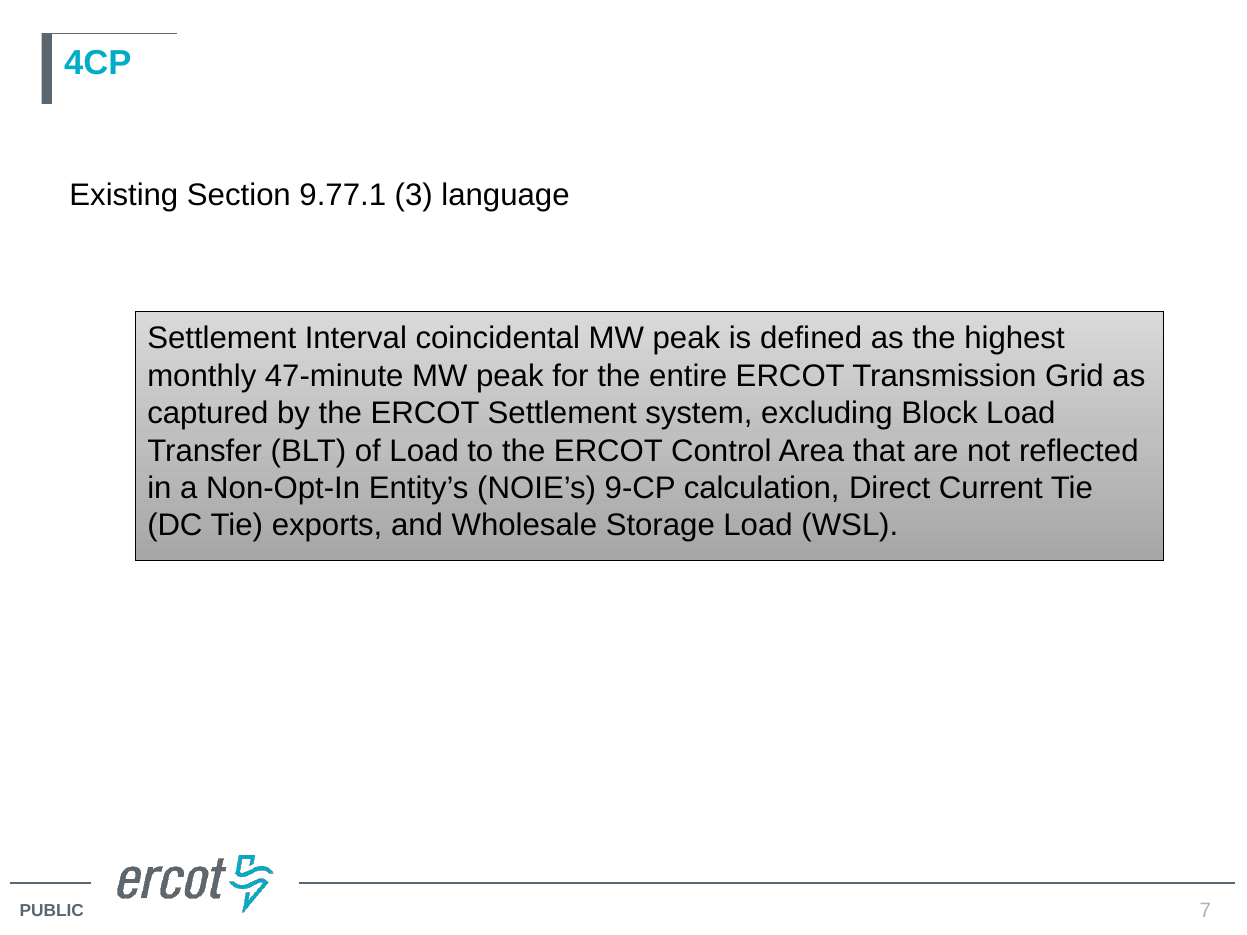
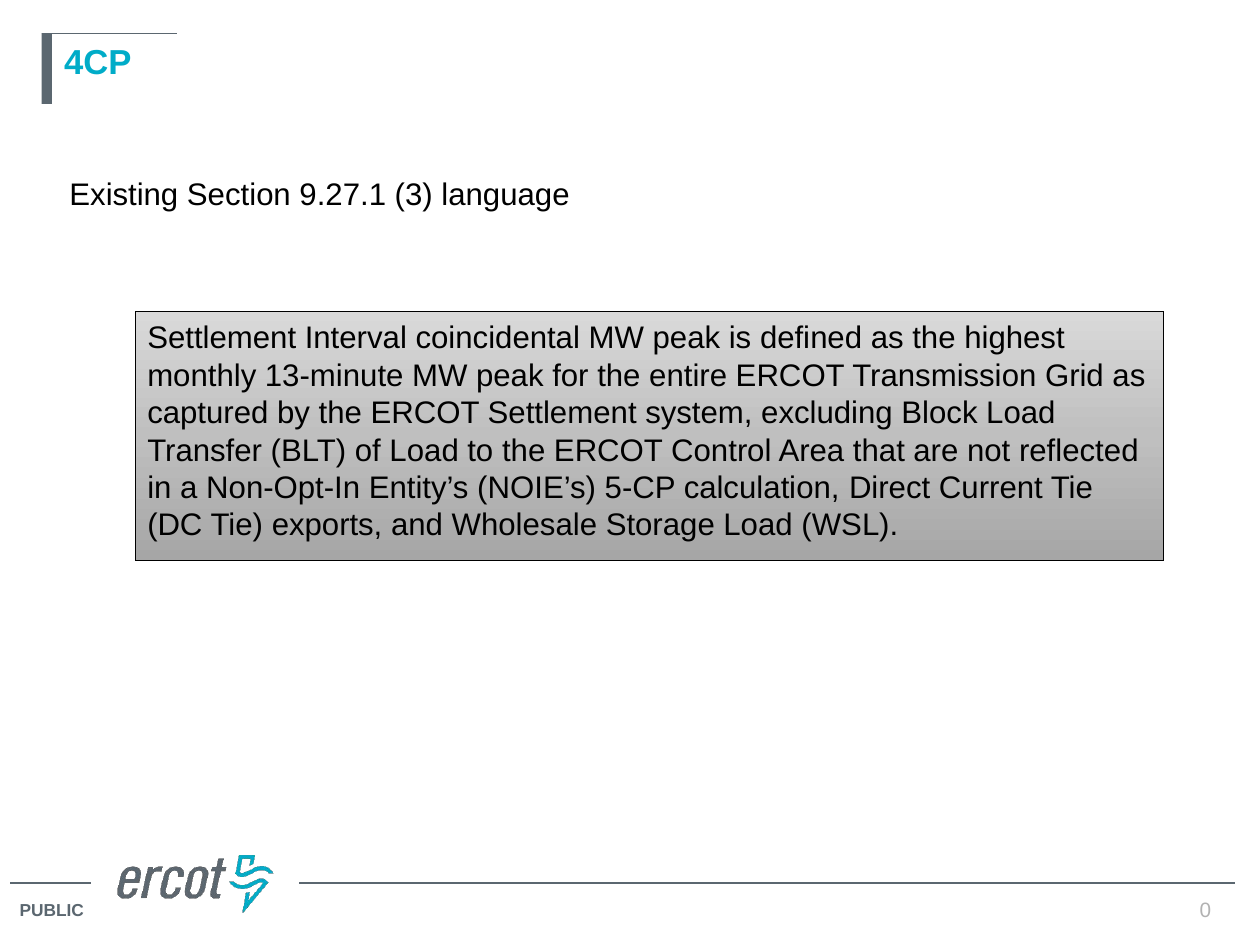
9.77.1: 9.77.1 -> 9.27.1
47-minute: 47-minute -> 13-minute
9-CP: 9-CP -> 5-CP
7: 7 -> 0
